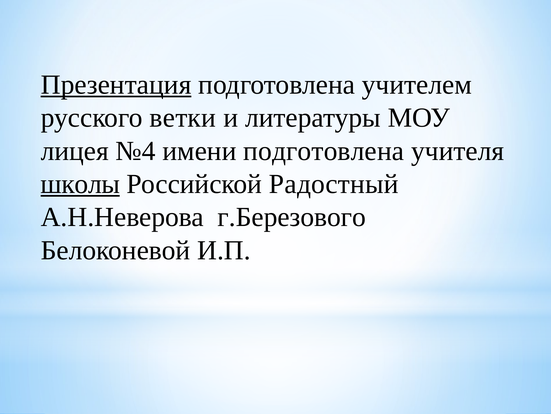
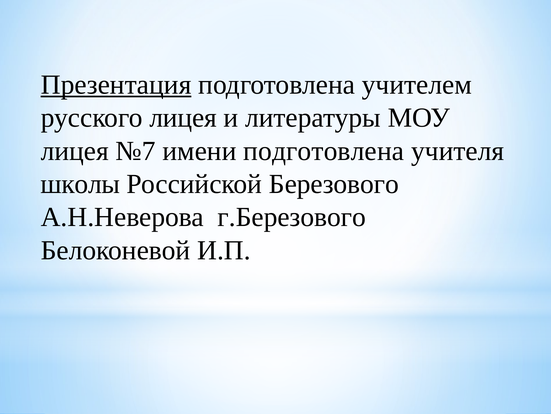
русского ветки: ветки -> лицея
№4: №4 -> №7
школы underline: present -> none
Радостный: Радостный -> Березового
